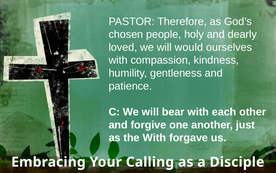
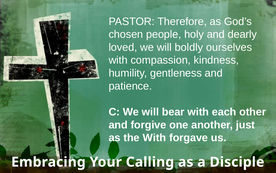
would: would -> boldly
